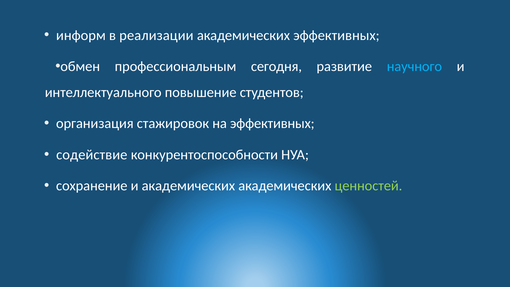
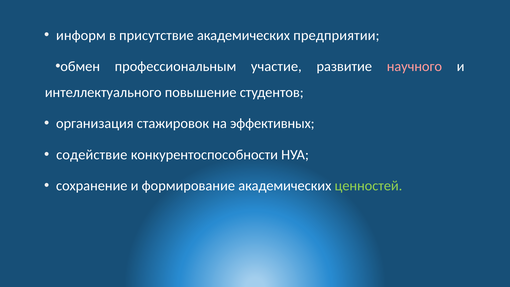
реализации: реализации -> присутствие
академических эффективных: эффективных -> предприятии
сегодня: сегодня -> участие
научного colour: light blue -> pink
и академических: академических -> формирование
